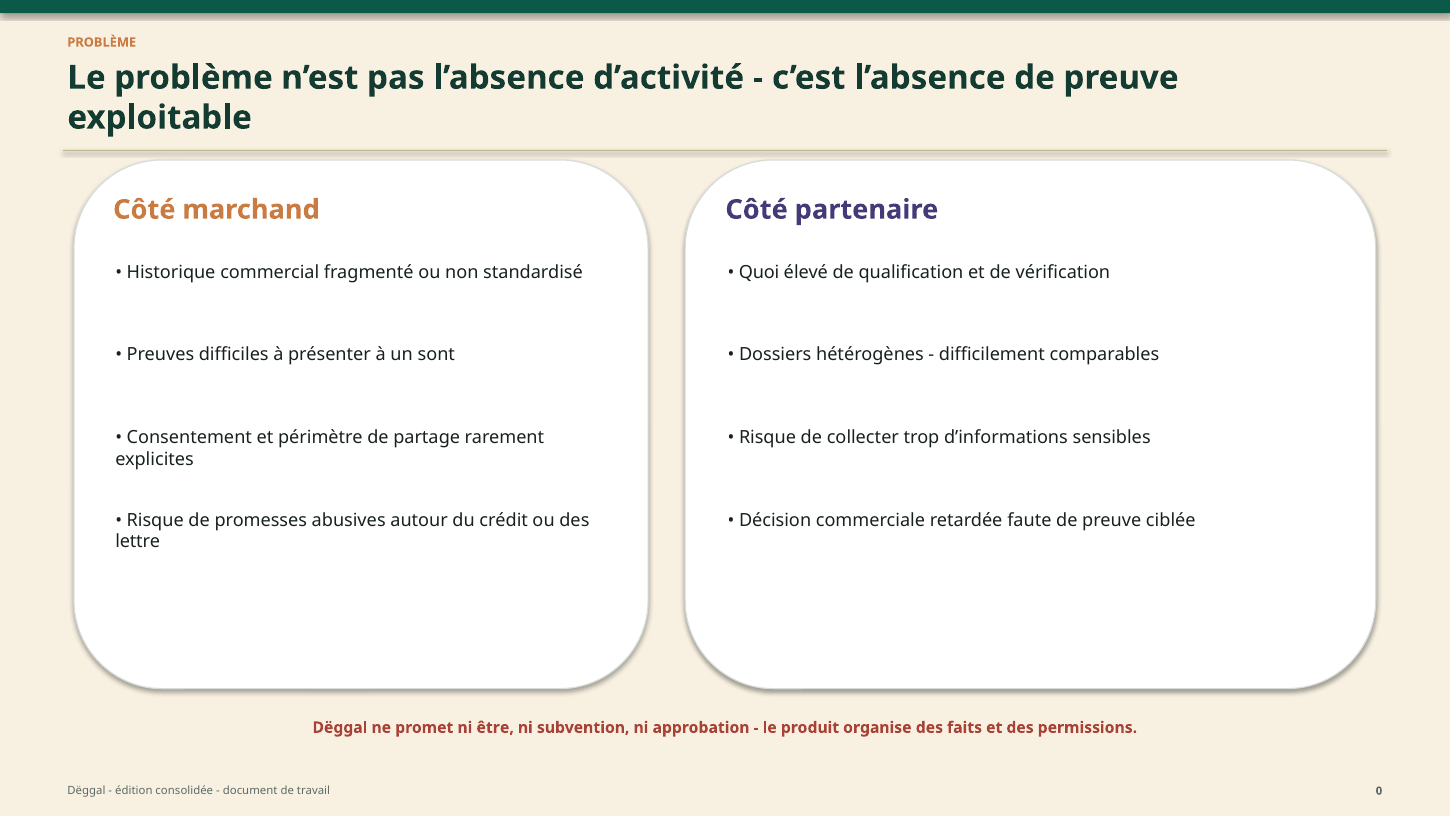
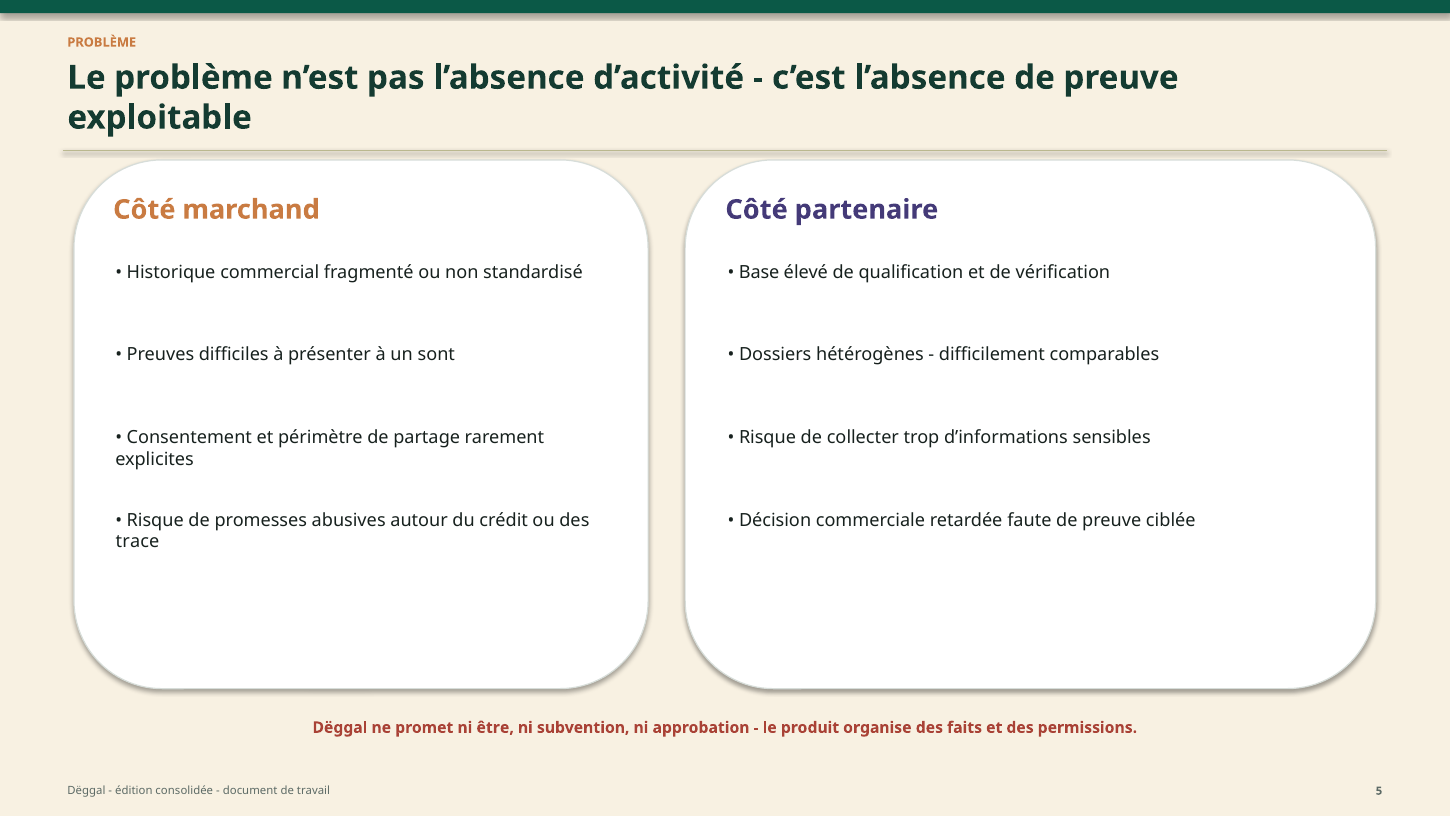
Quoi: Quoi -> Base
lettre: lettre -> trace
0: 0 -> 5
